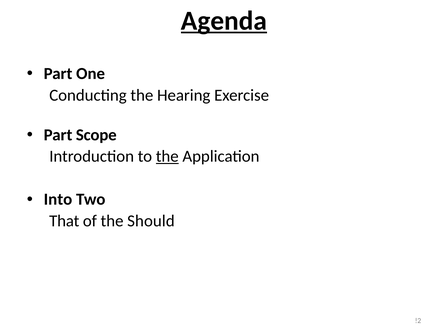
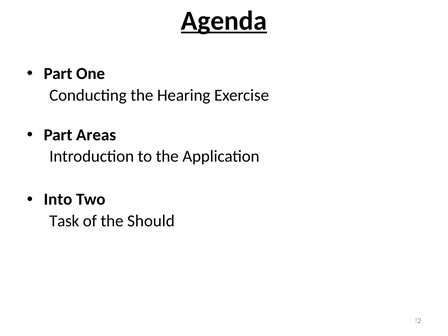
Scope: Scope -> Areas
the at (167, 156) underline: present -> none
That: That -> Task
